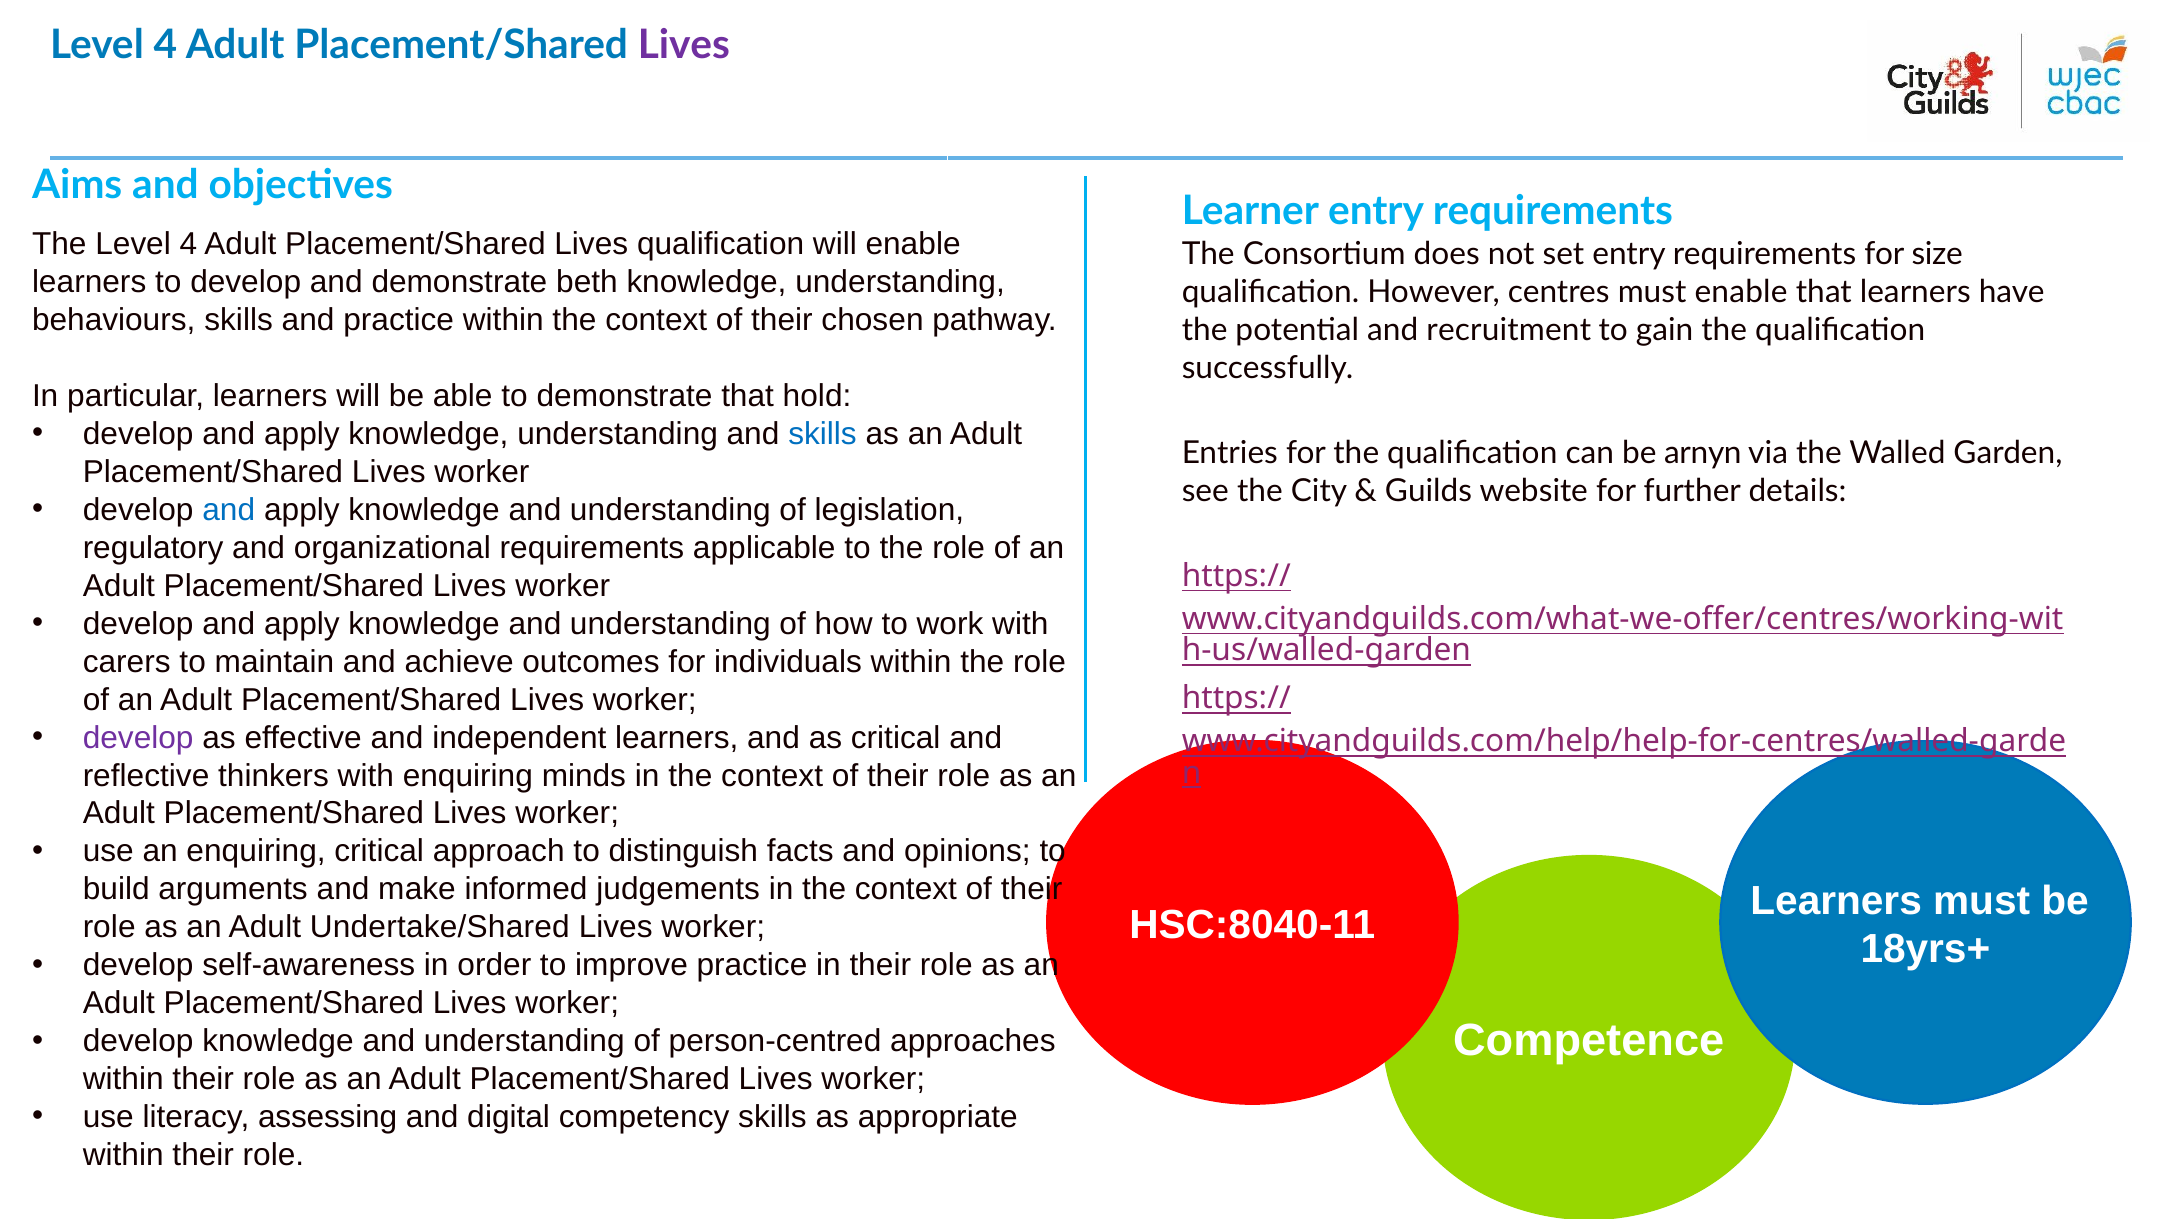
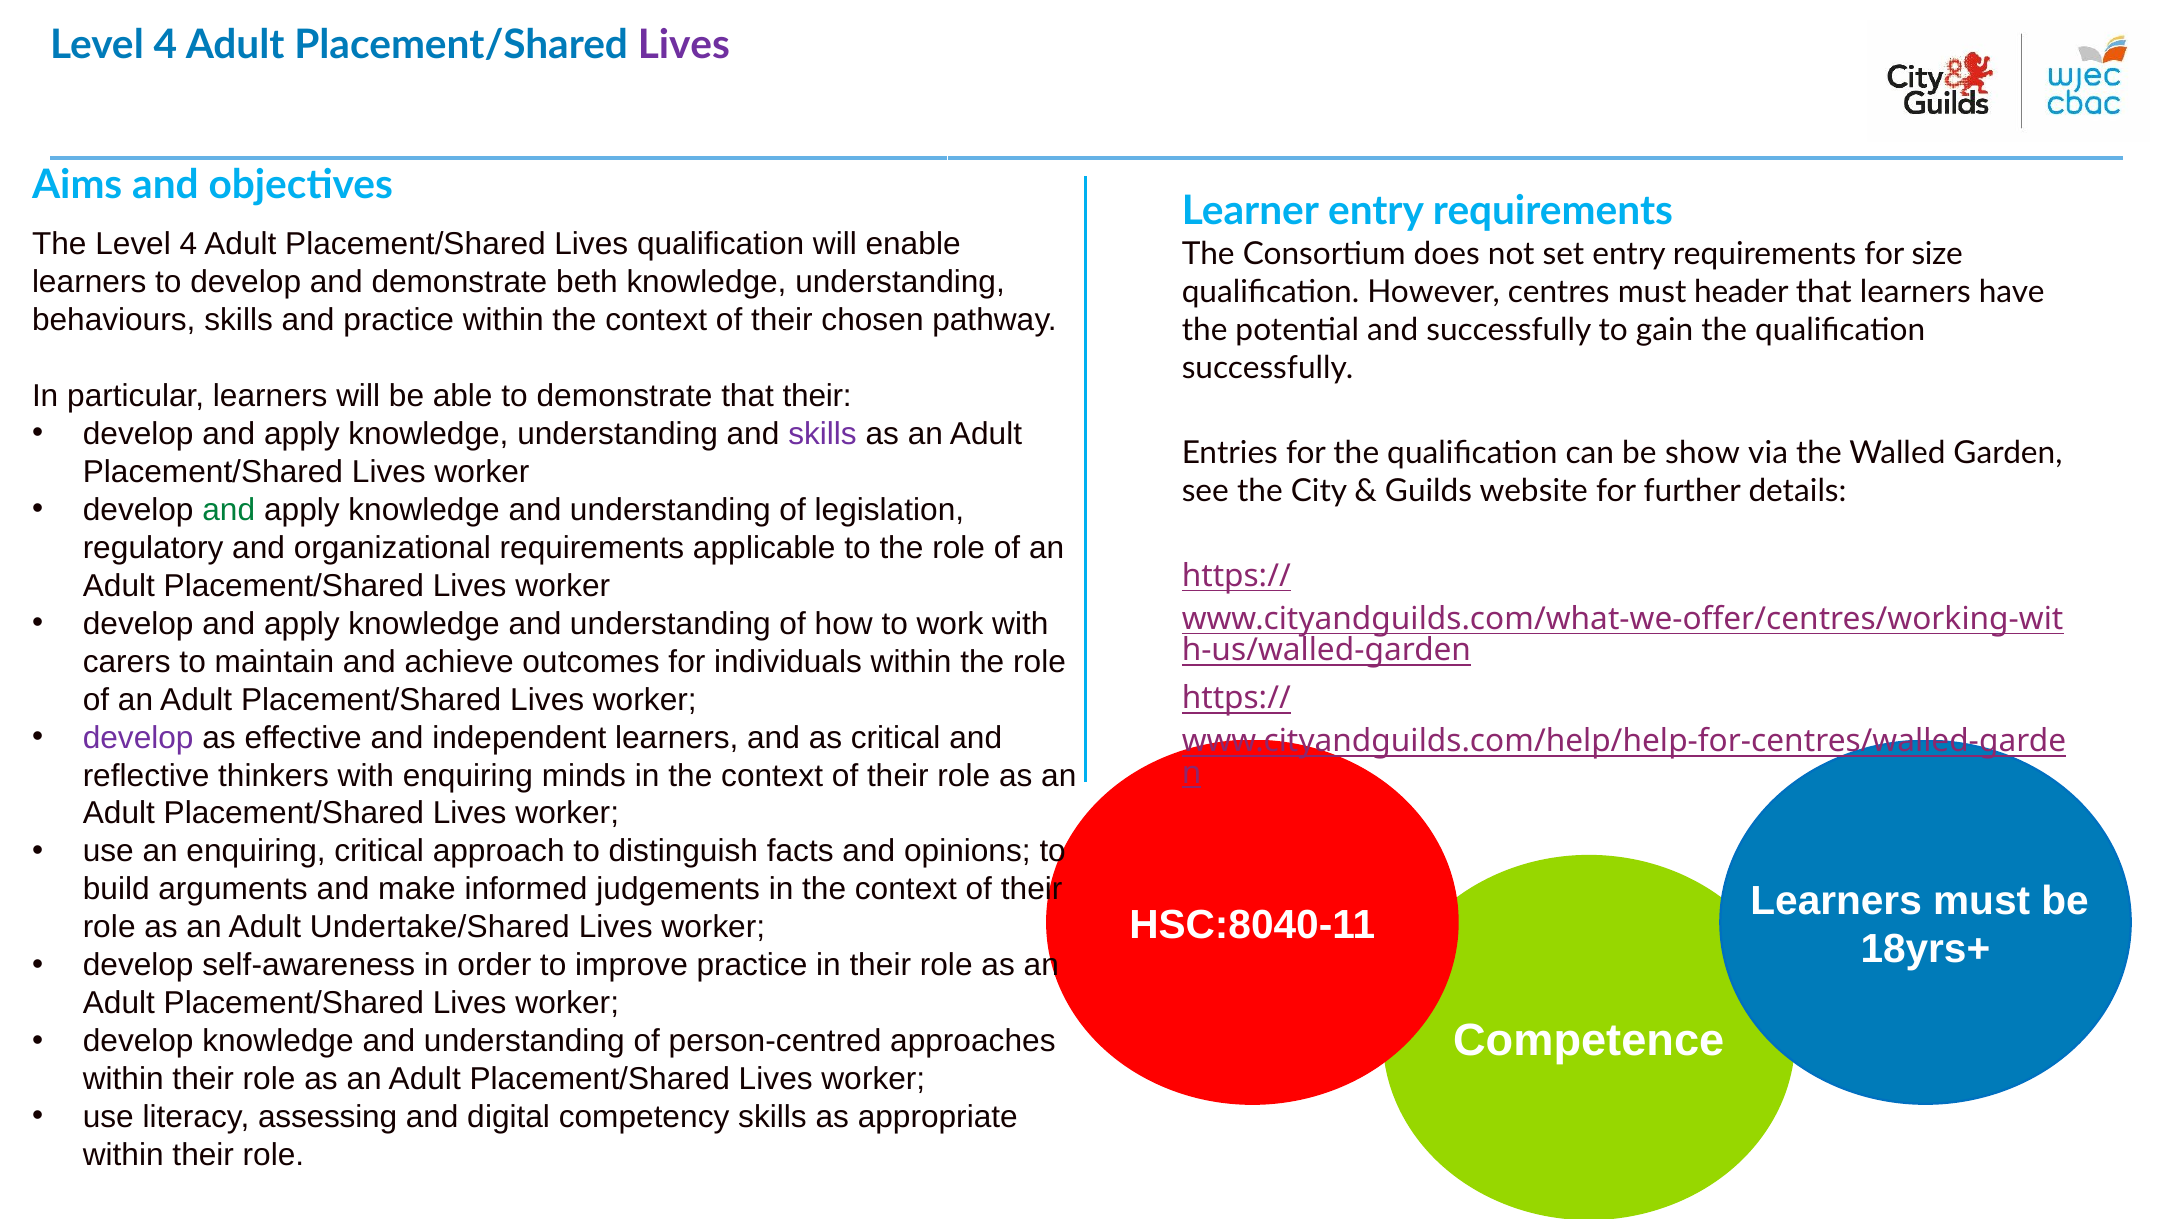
must enable: enable -> header
and recruitment: recruitment -> successfully
that hold: hold -> their
skills at (823, 434) colour: blue -> purple
arnyn: arnyn -> show
and at (229, 510) colour: blue -> green
